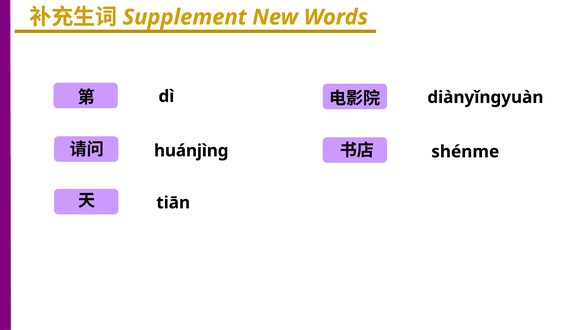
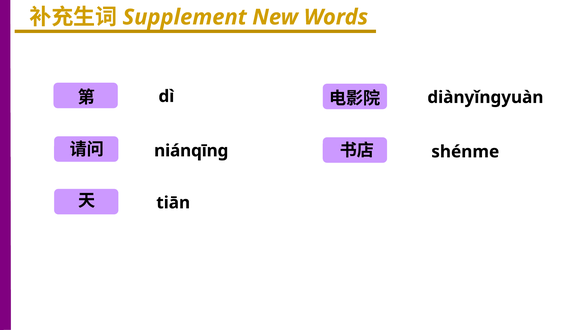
huánjìnɡ: huánjìnɡ -> niánqīnɡ
